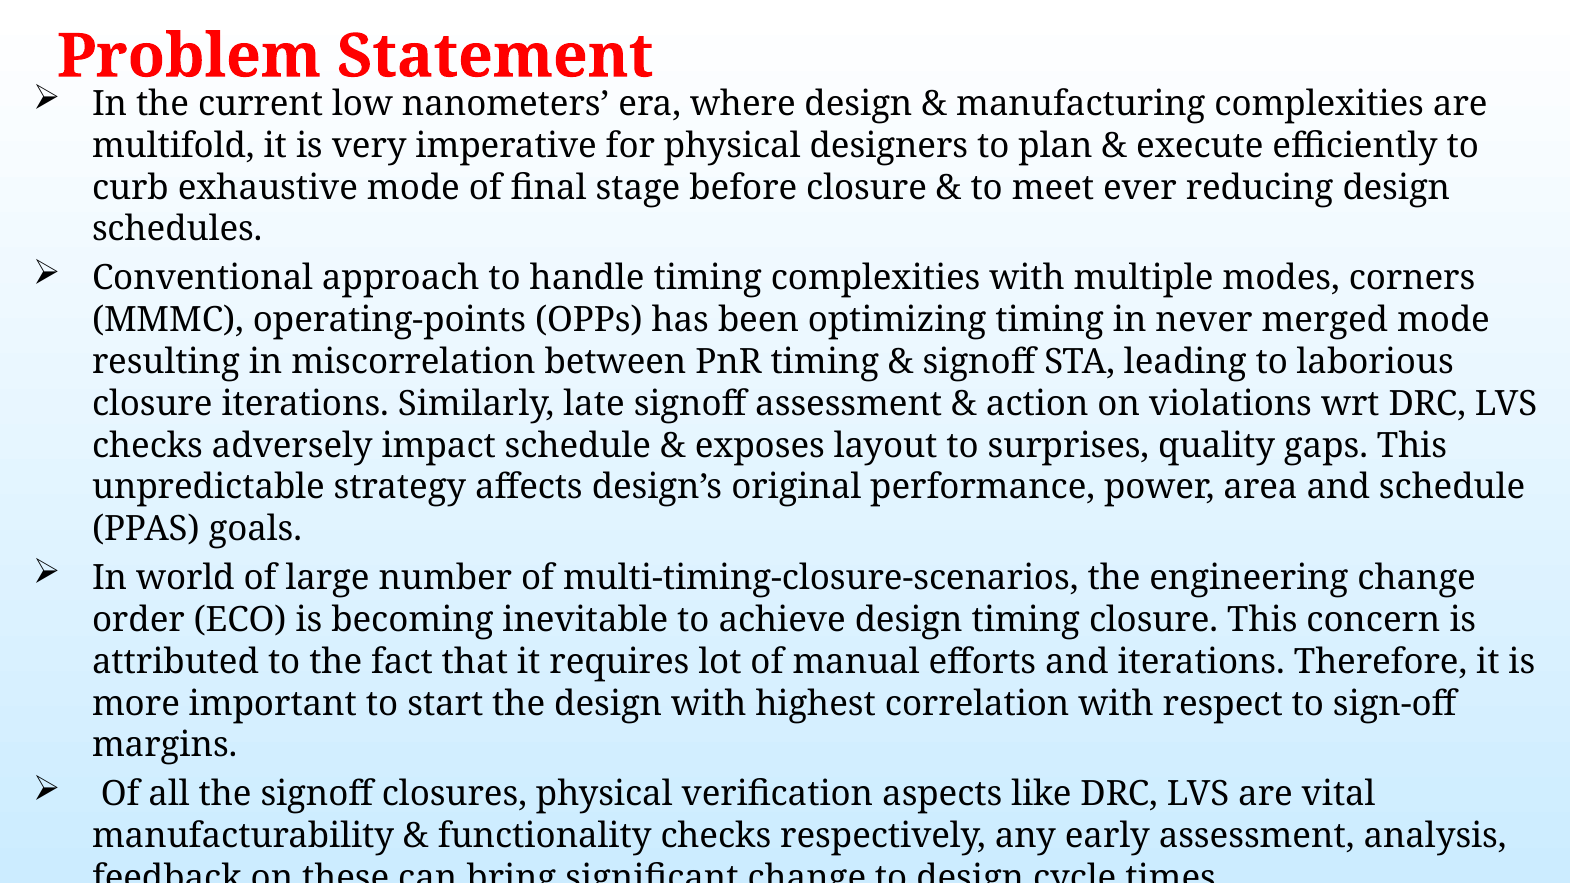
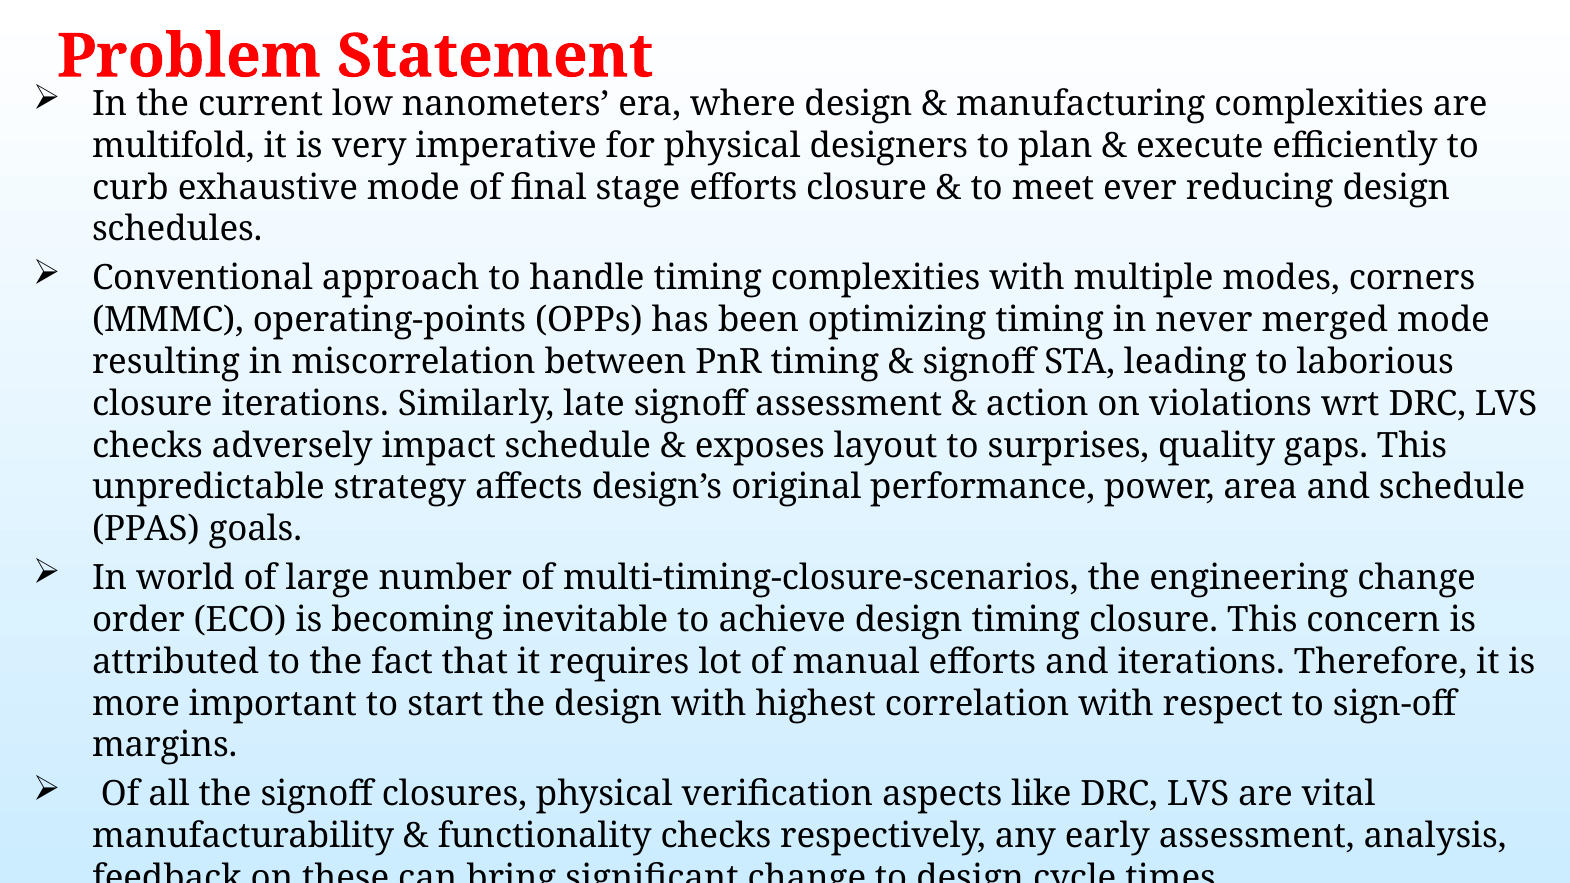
stage before: before -> efforts
